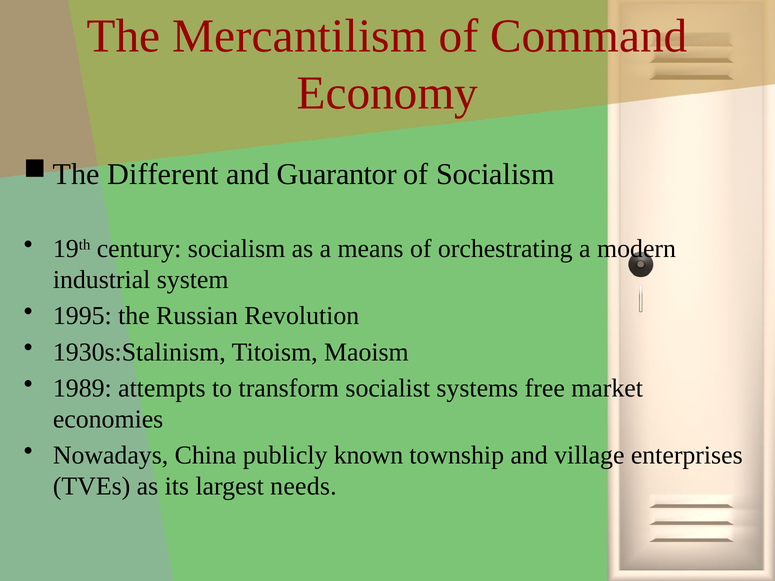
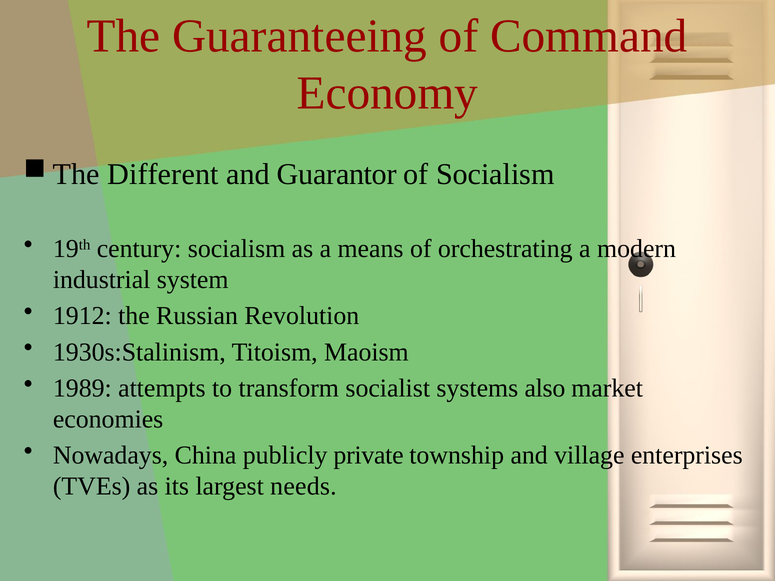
Mercantilism: Mercantilism -> Guaranteeing
1995: 1995 -> 1912
free: free -> also
known: known -> private
